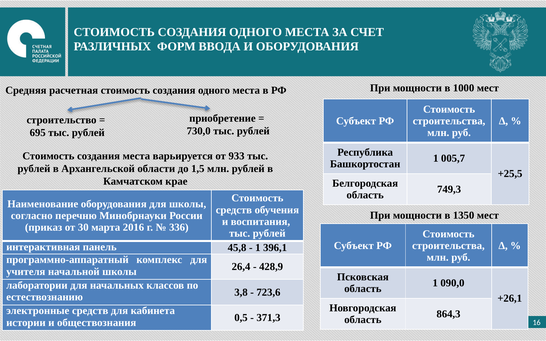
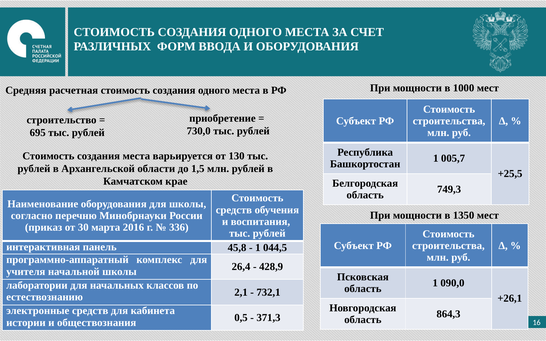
933: 933 -> 130
396,1: 396,1 -> 044,5
3,8: 3,8 -> 2,1
723,6: 723,6 -> 732,1
